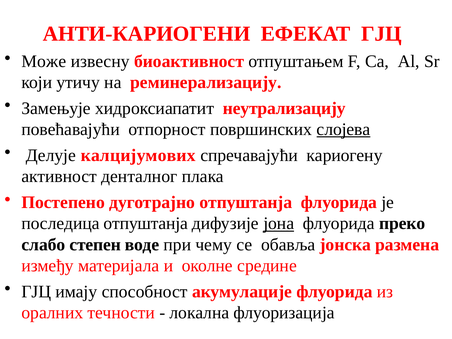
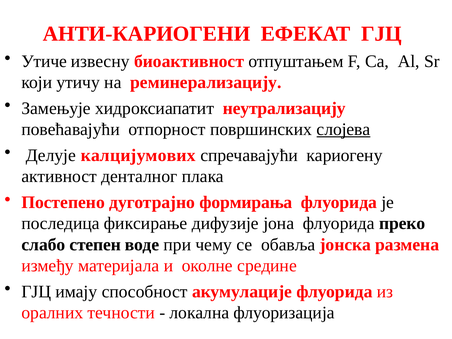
Може: Може -> Утиче
дуготрајно отпуштанја: отпуштанја -> формирања
последица отпуштанја: отпуштанја -> фиксирање
јона underline: present -> none
